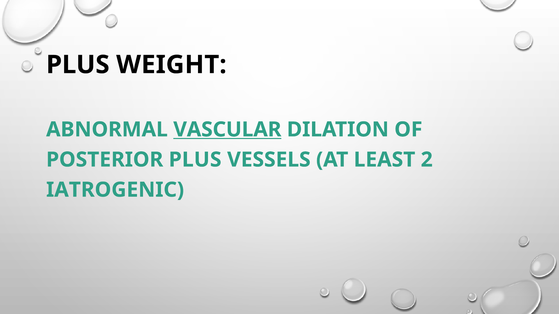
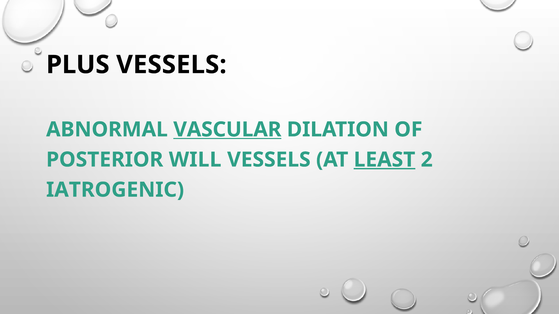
PLUS WEIGHT: WEIGHT -> VESSELS
POSTERIOR PLUS: PLUS -> WILL
LEAST underline: none -> present
